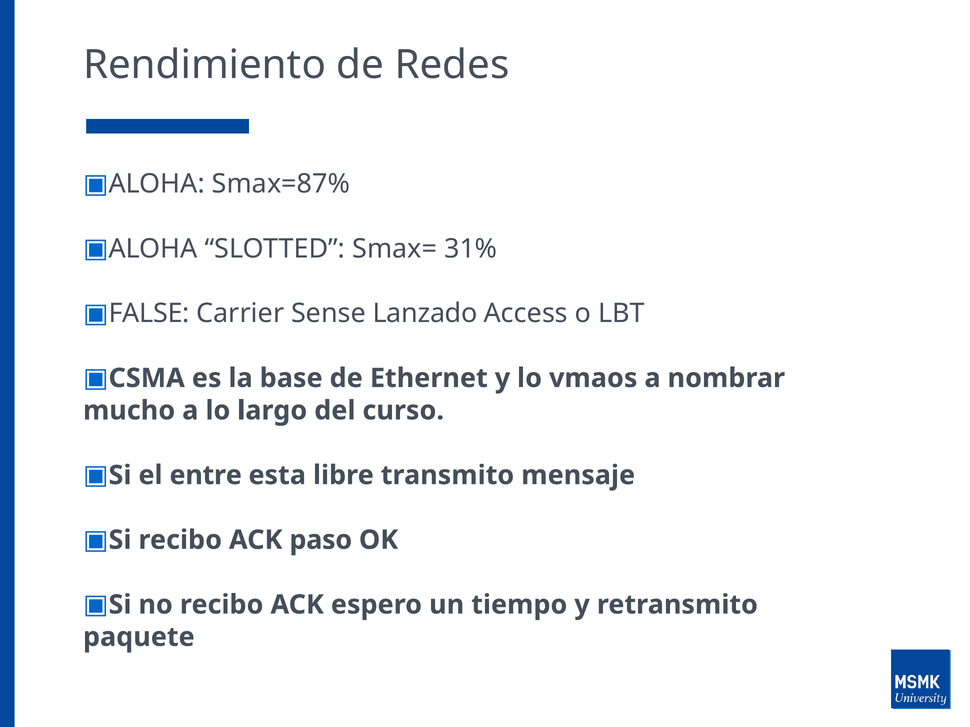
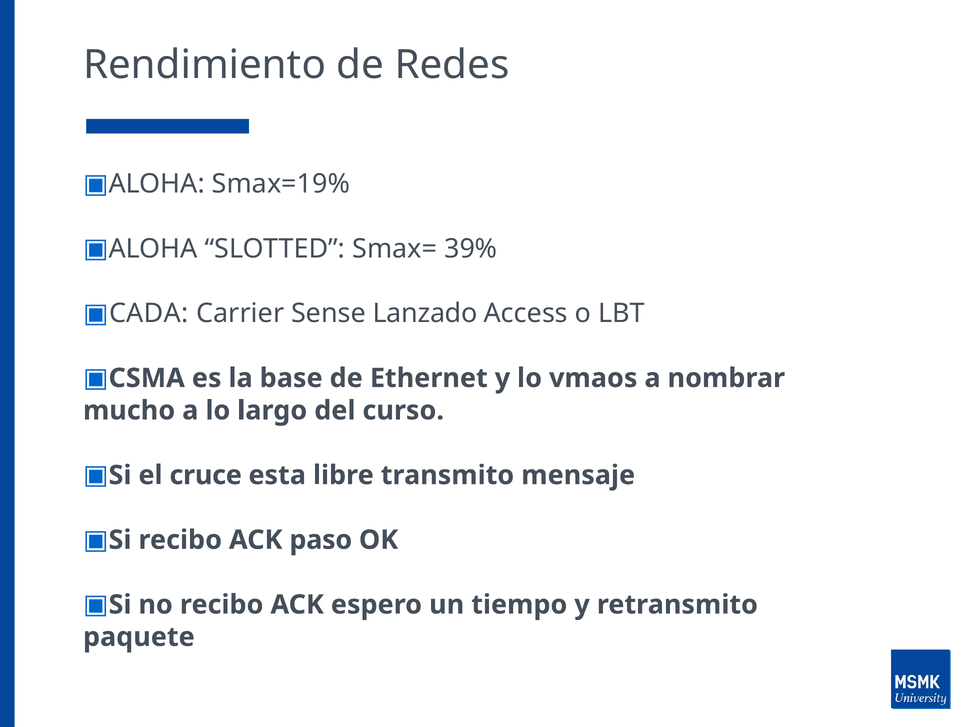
Smax=87%: Smax=87% -> Smax=19%
31%: 31% -> 39%
FALSE: FALSE -> CADA
entre: entre -> cruce
